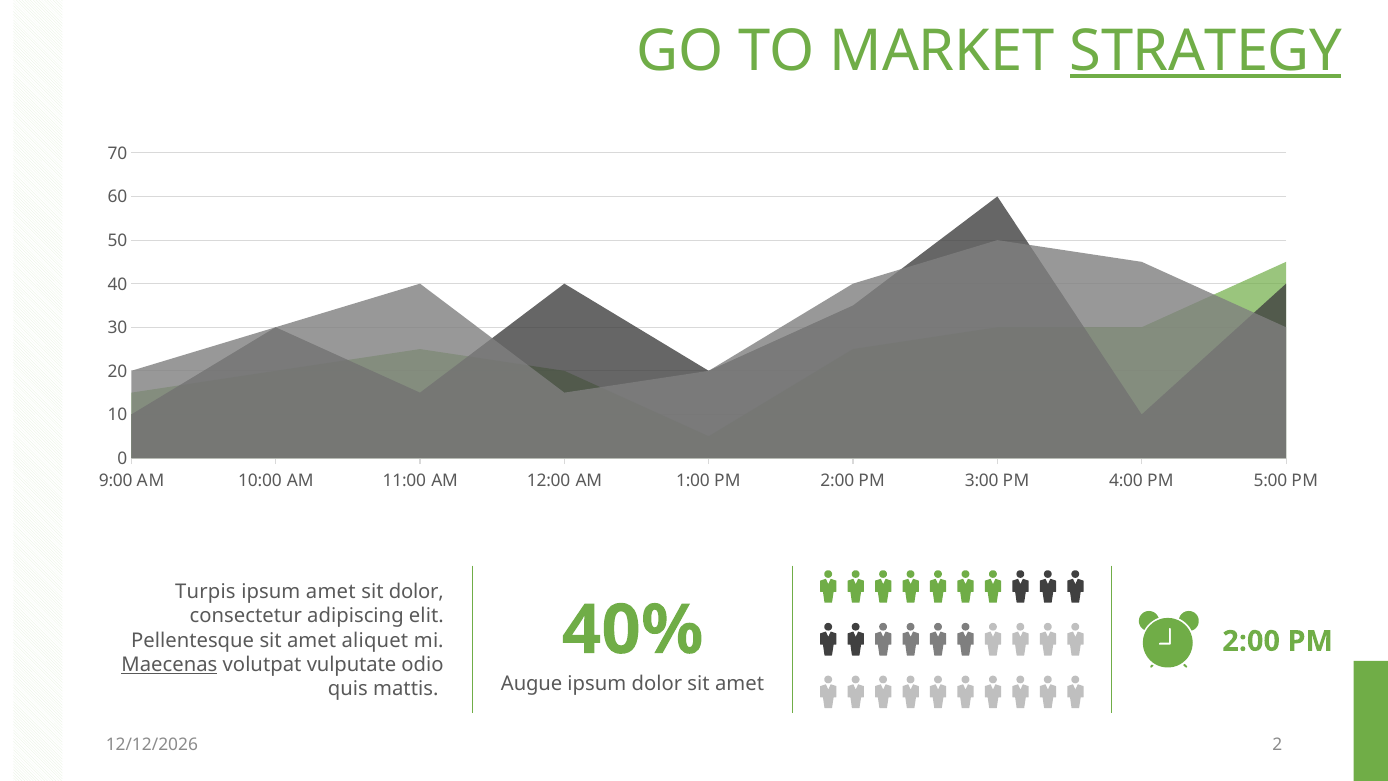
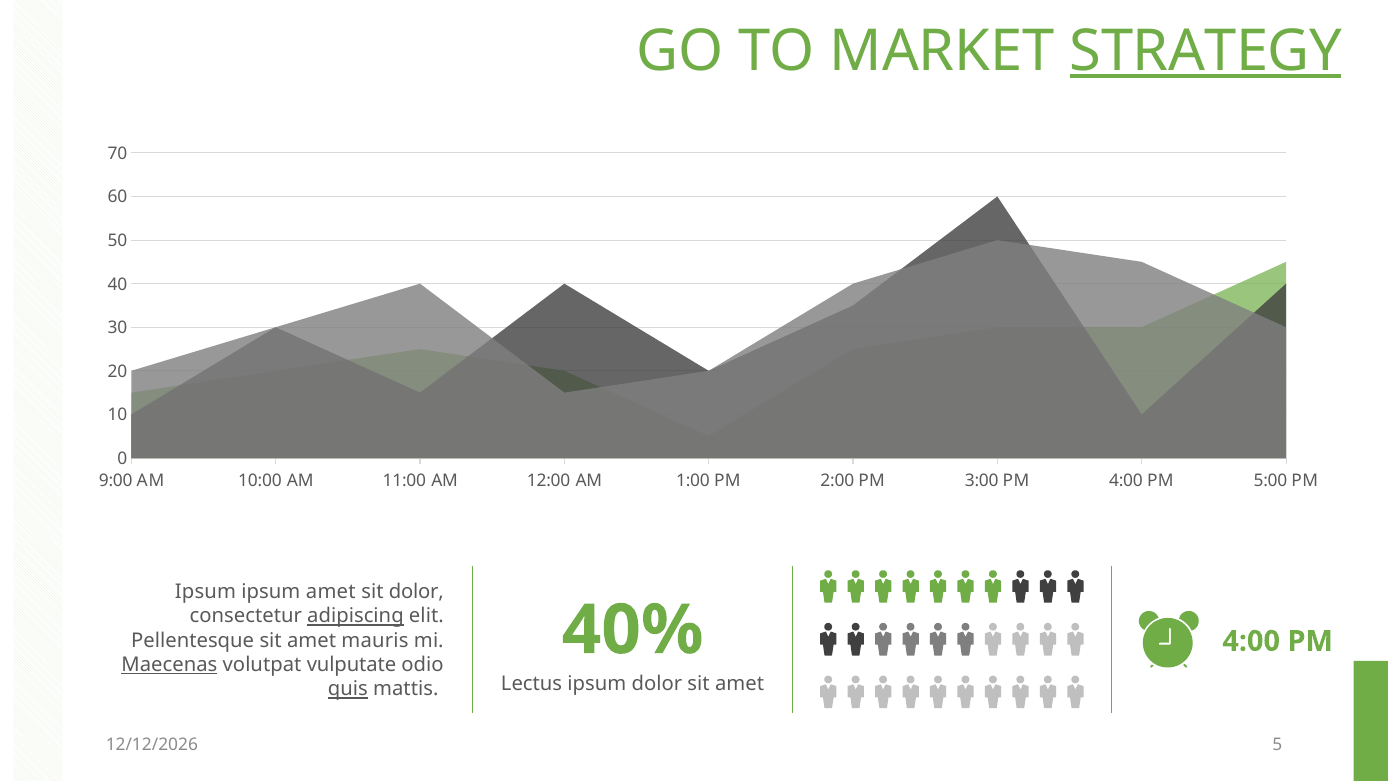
Turpis at (205, 592): Turpis -> Ipsum
adipiscing underline: none -> present
aliquet: aliquet -> mauris
2:00 at (1251, 641): 2:00 -> 4:00
Augue: Augue -> Lectus
quis underline: none -> present
2: 2 -> 5
